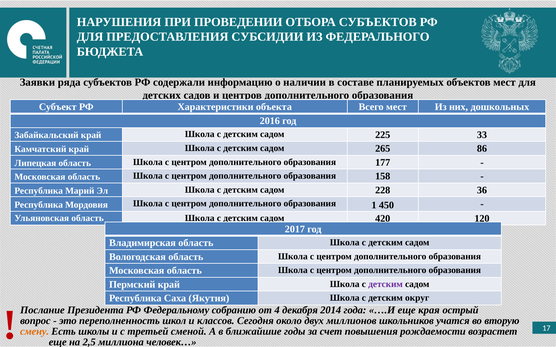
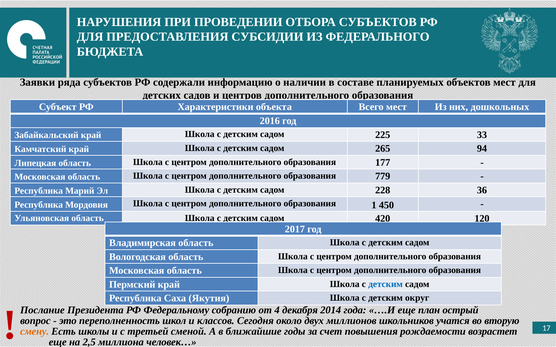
86: 86 -> 94
158: 158 -> 779
детским at (386, 284) colour: purple -> blue
края: края -> план
